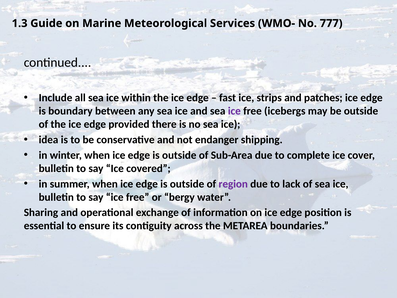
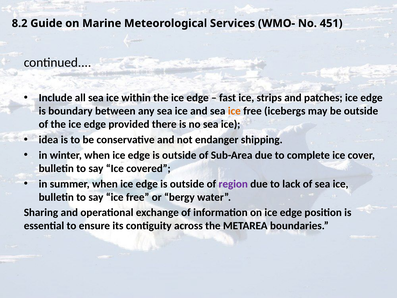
1.3: 1.3 -> 8.2
777: 777 -> 451
ice at (234, 111) colour: purple -> orange
